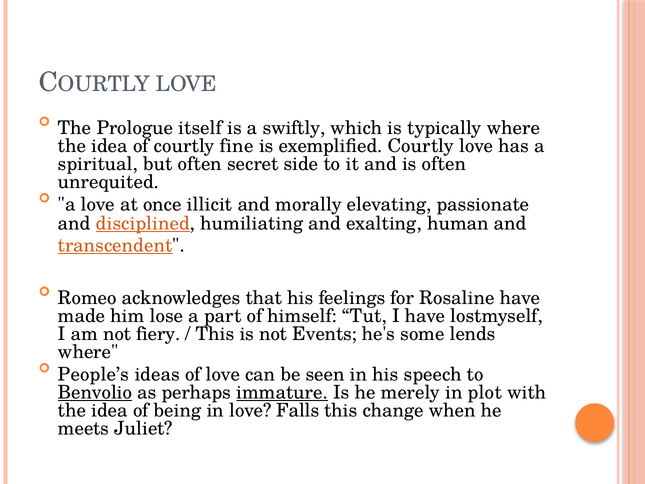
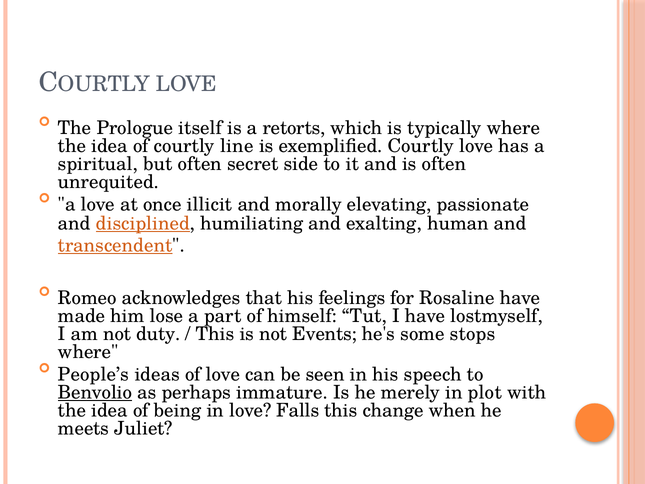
swiftly: swiftly -> retorts
fine: fine -> line
fiery: fiery -> duty
lends: lends -> stops
immature underline: present -> none
